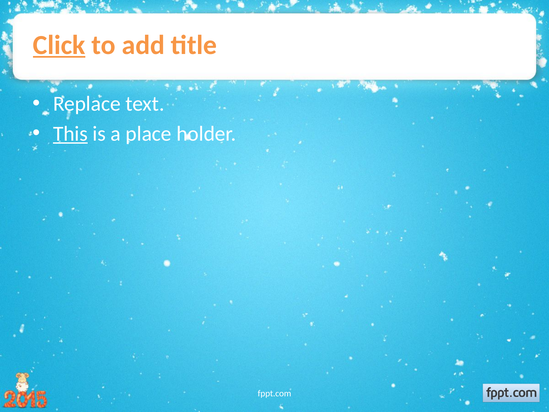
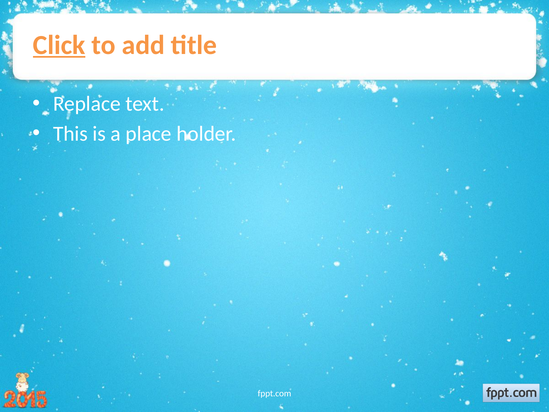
This underline: present -> none
